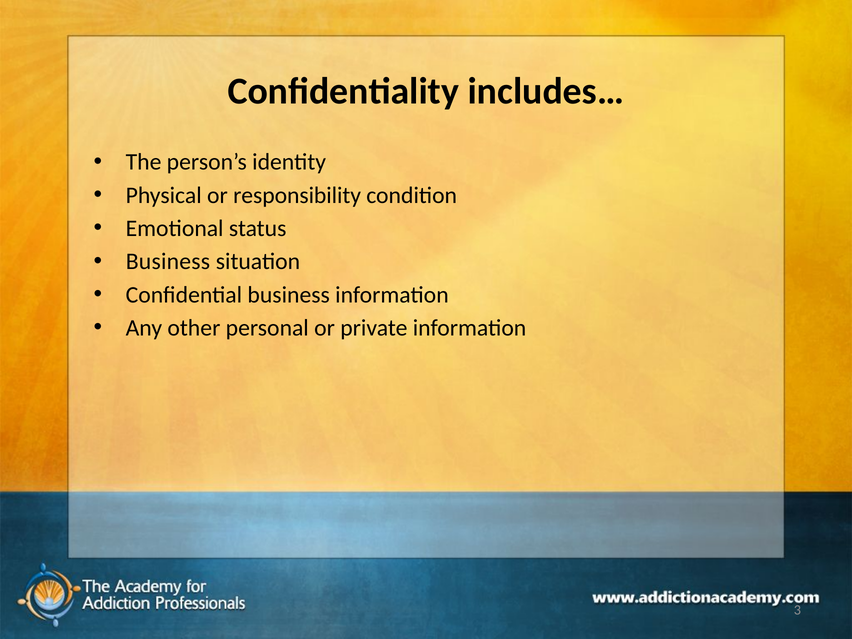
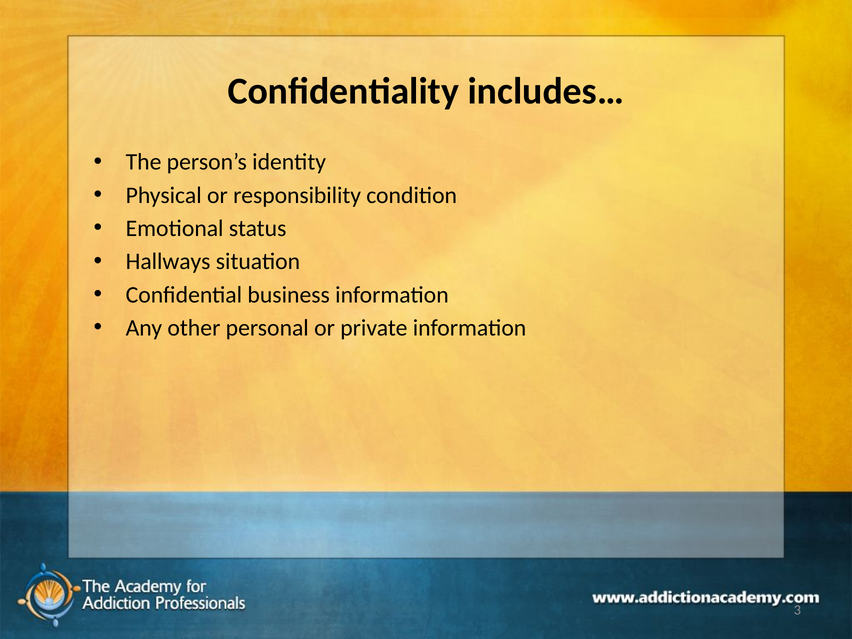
Business at (168, 262): Business -> Hallways
